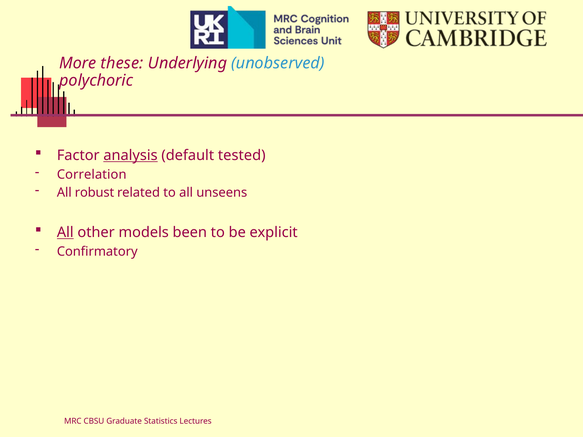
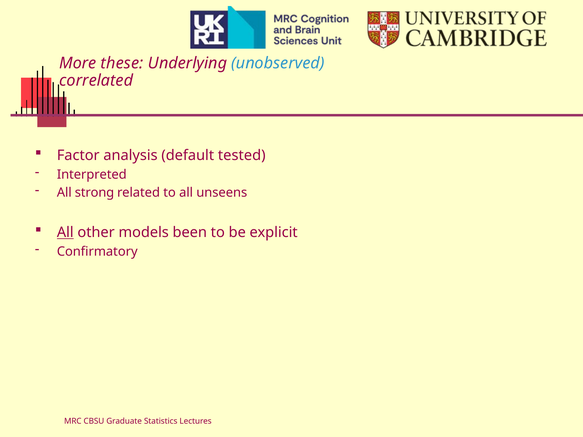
polychoric: polychoric -> correlated
analysis underline: present -> none
Correlation: Correlation -> Interpreted
robust: robust -> strong
